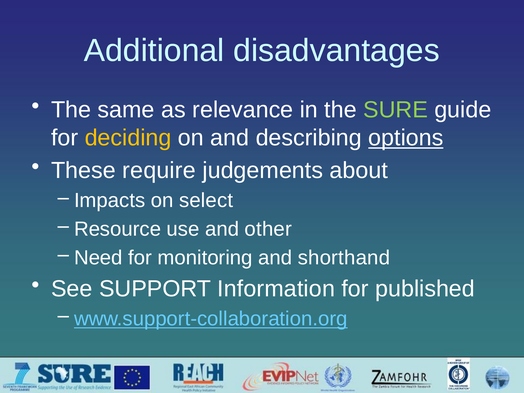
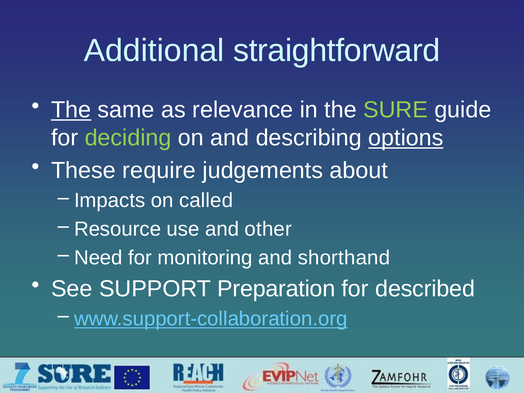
disadvantages: disadvantages -> straightforward
The at (71, 110) underline: none -> present
deciding colour: yellow -> light green
select: select -> called
Information: Information -> Preparation
published: published -> described
